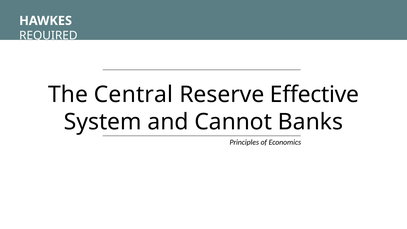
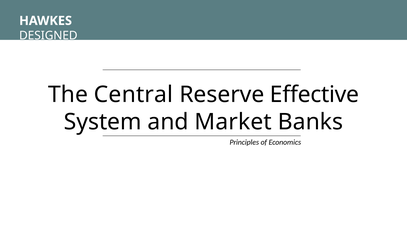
REQUIRED: REQUIRED -> DESIGNED
Cannot: Cannot -> Market
